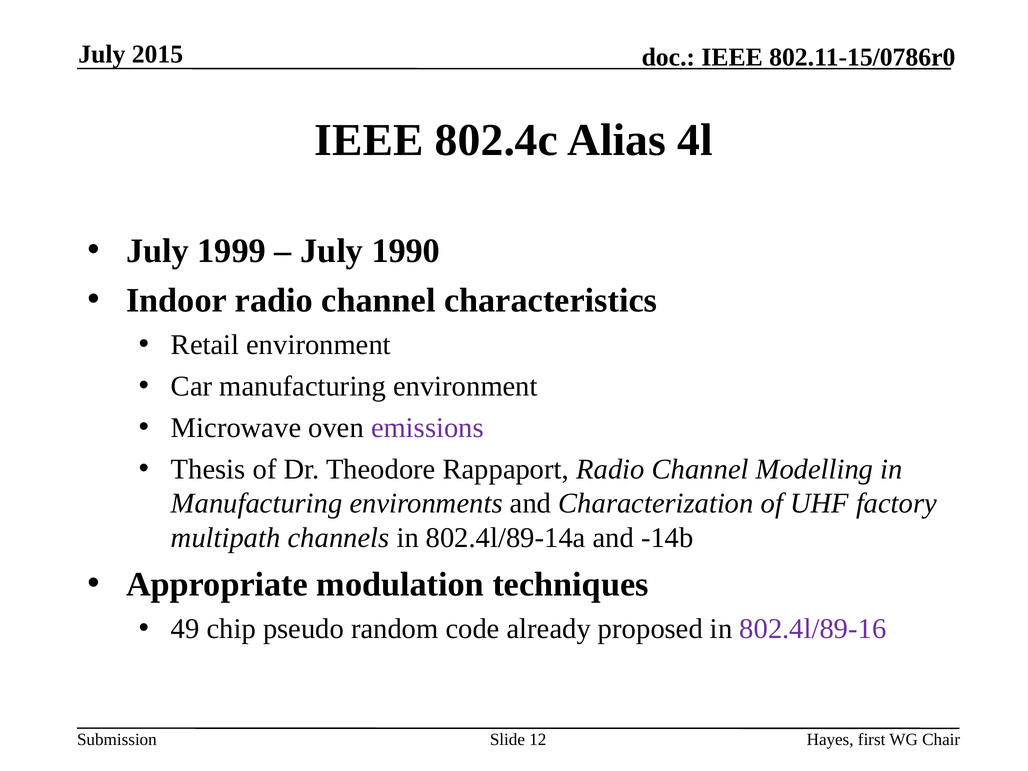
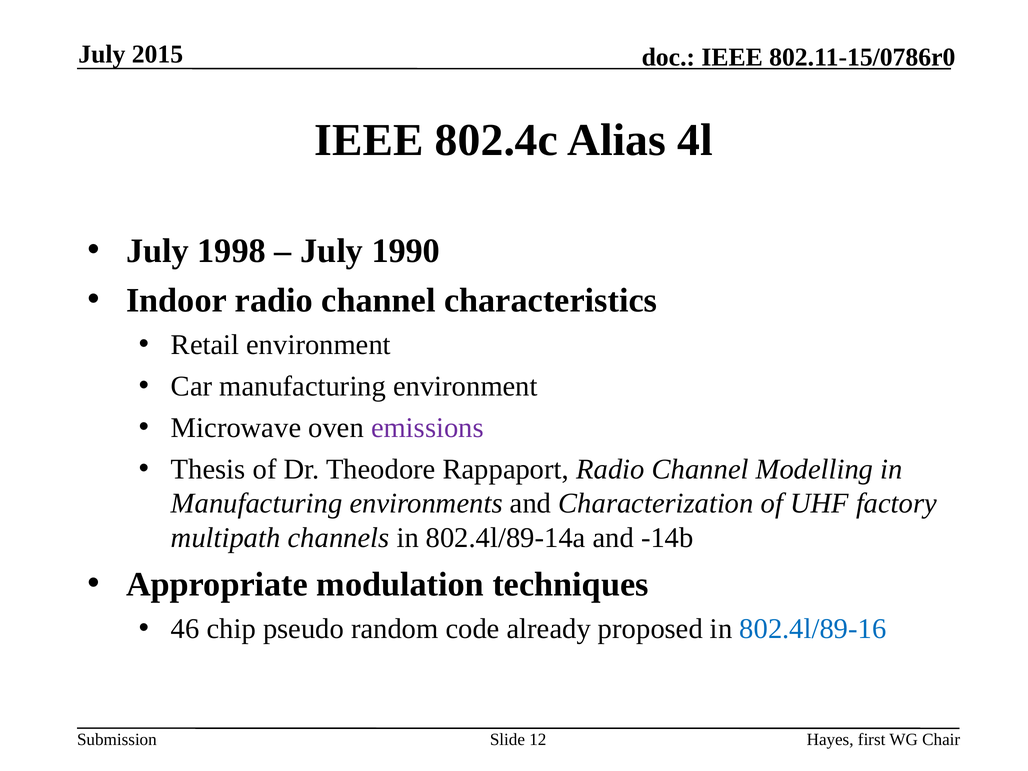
1999: 1999 -> 1998
49: 49 -> 46
802.4l/89-16 colour: purple -> blue
